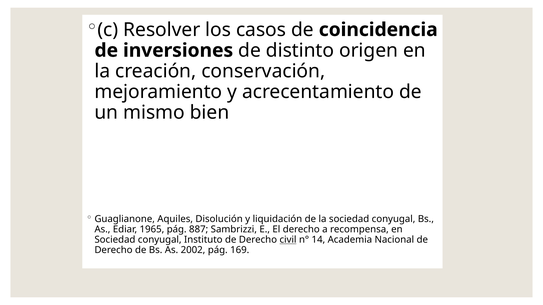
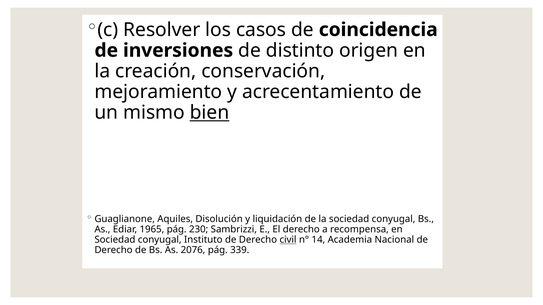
bien underline: none -> present
887: 887 -> 230
2002: 2002 -> 2076
169: 169 -> 339
